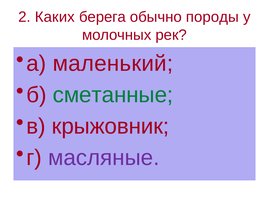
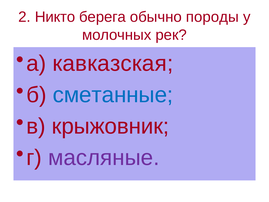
Каких: Каких -> Никто
маленький: маленький -> кавказская
сметанные colour: green -> blue
